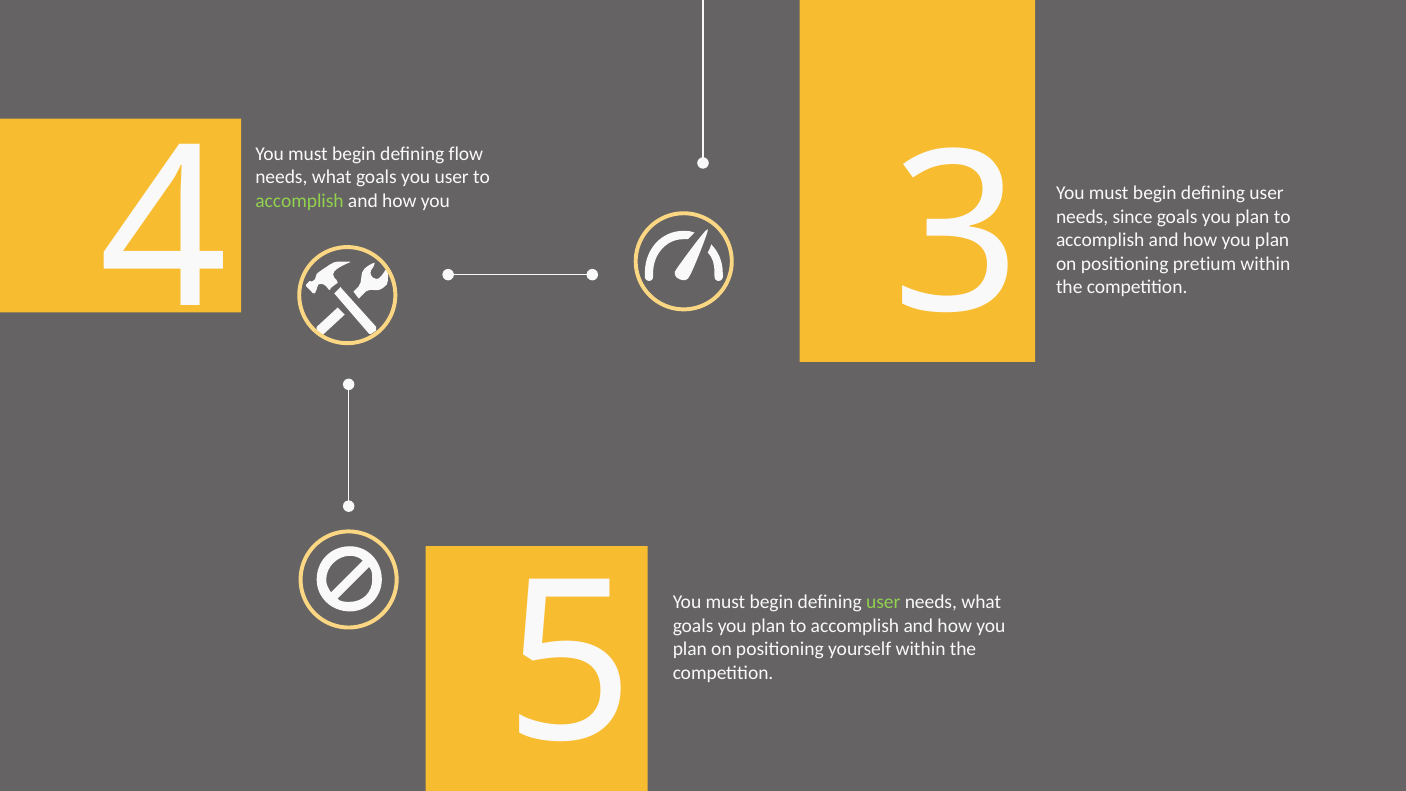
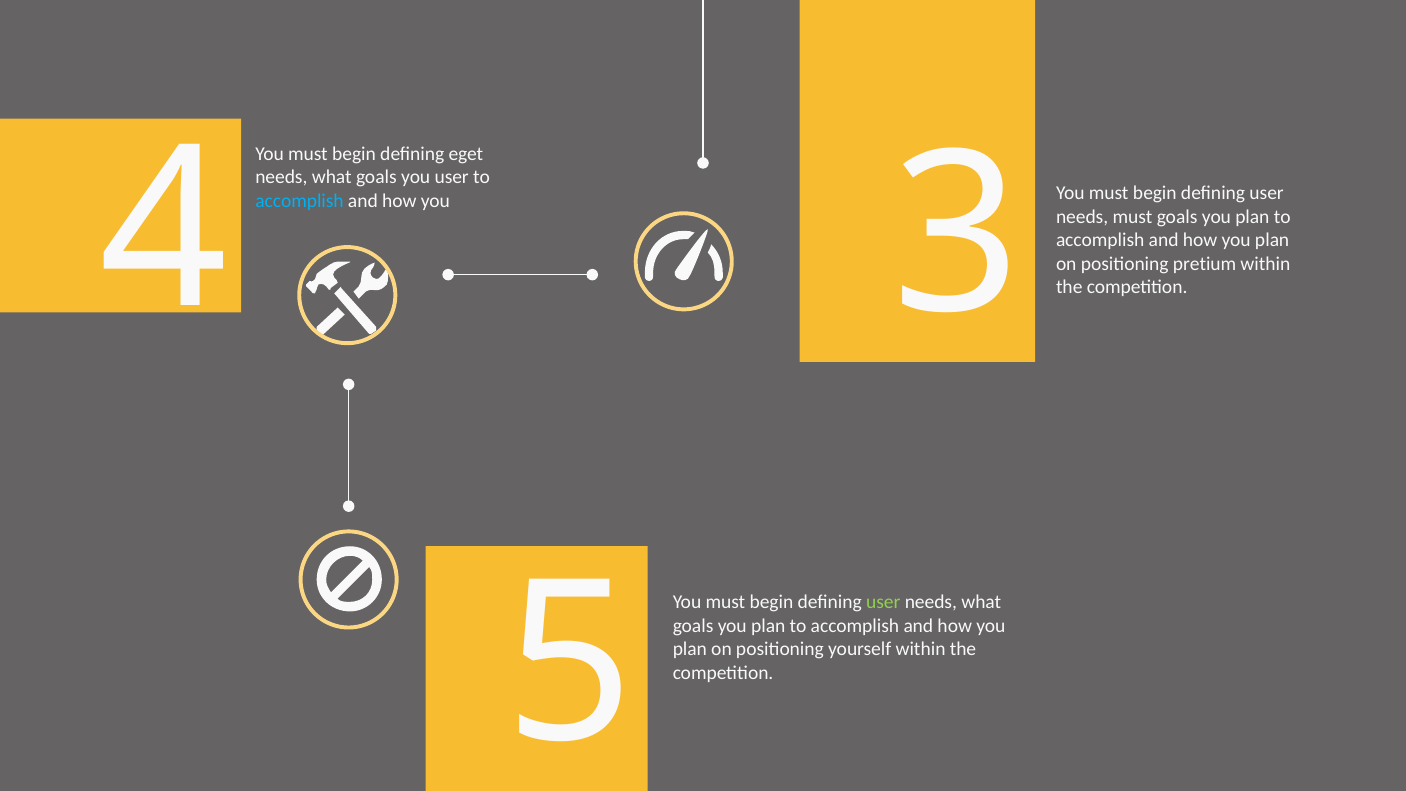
flow: flow -> eget
accomplish at (300, 201) colour: light green -> light blue
needs since: since -> must
